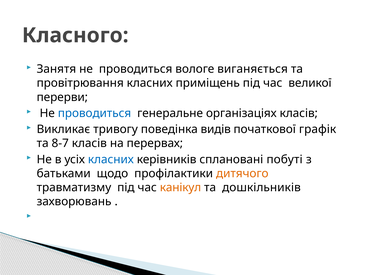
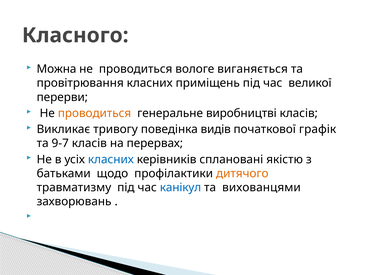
Занятя: Занятя -> Можна
проводиться at (95, 113) colour: blue -> orange
організаціях: організаціях -> виробництві
8-7: 8-7 -> 9-7
побуті: побуті -> якістю
канікул colour: orange -> blue
дошкільників: дошкільників -> вихованцями
